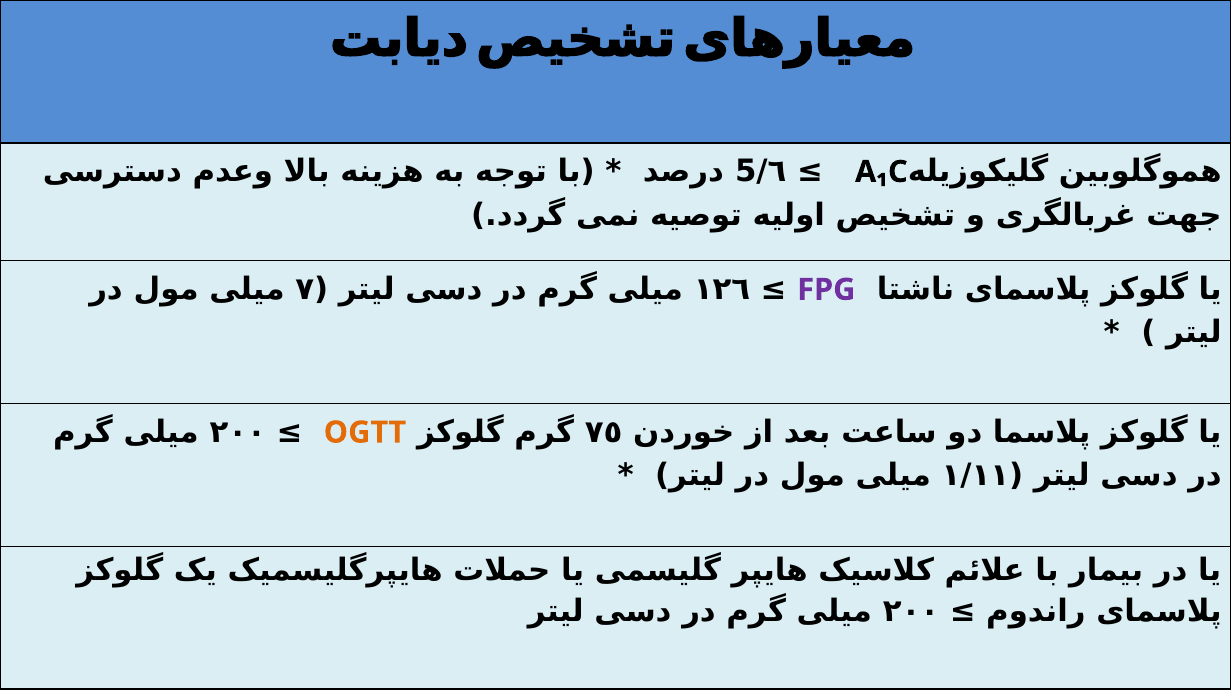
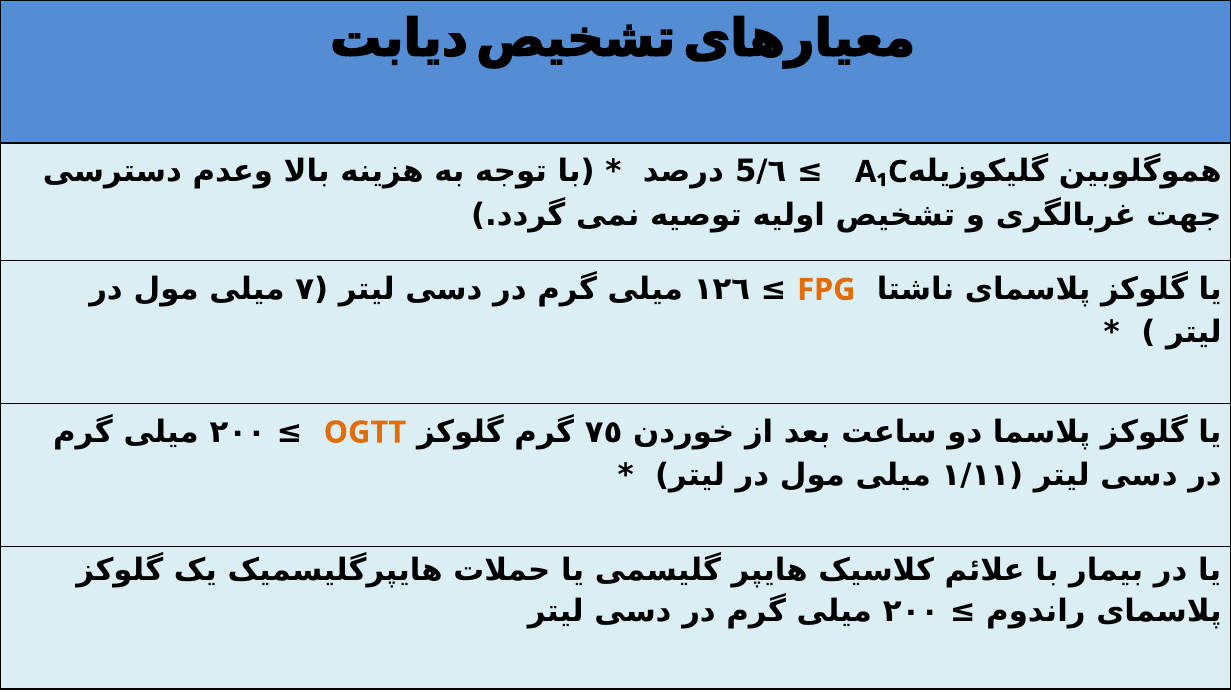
FPG colour: purple -> orange
